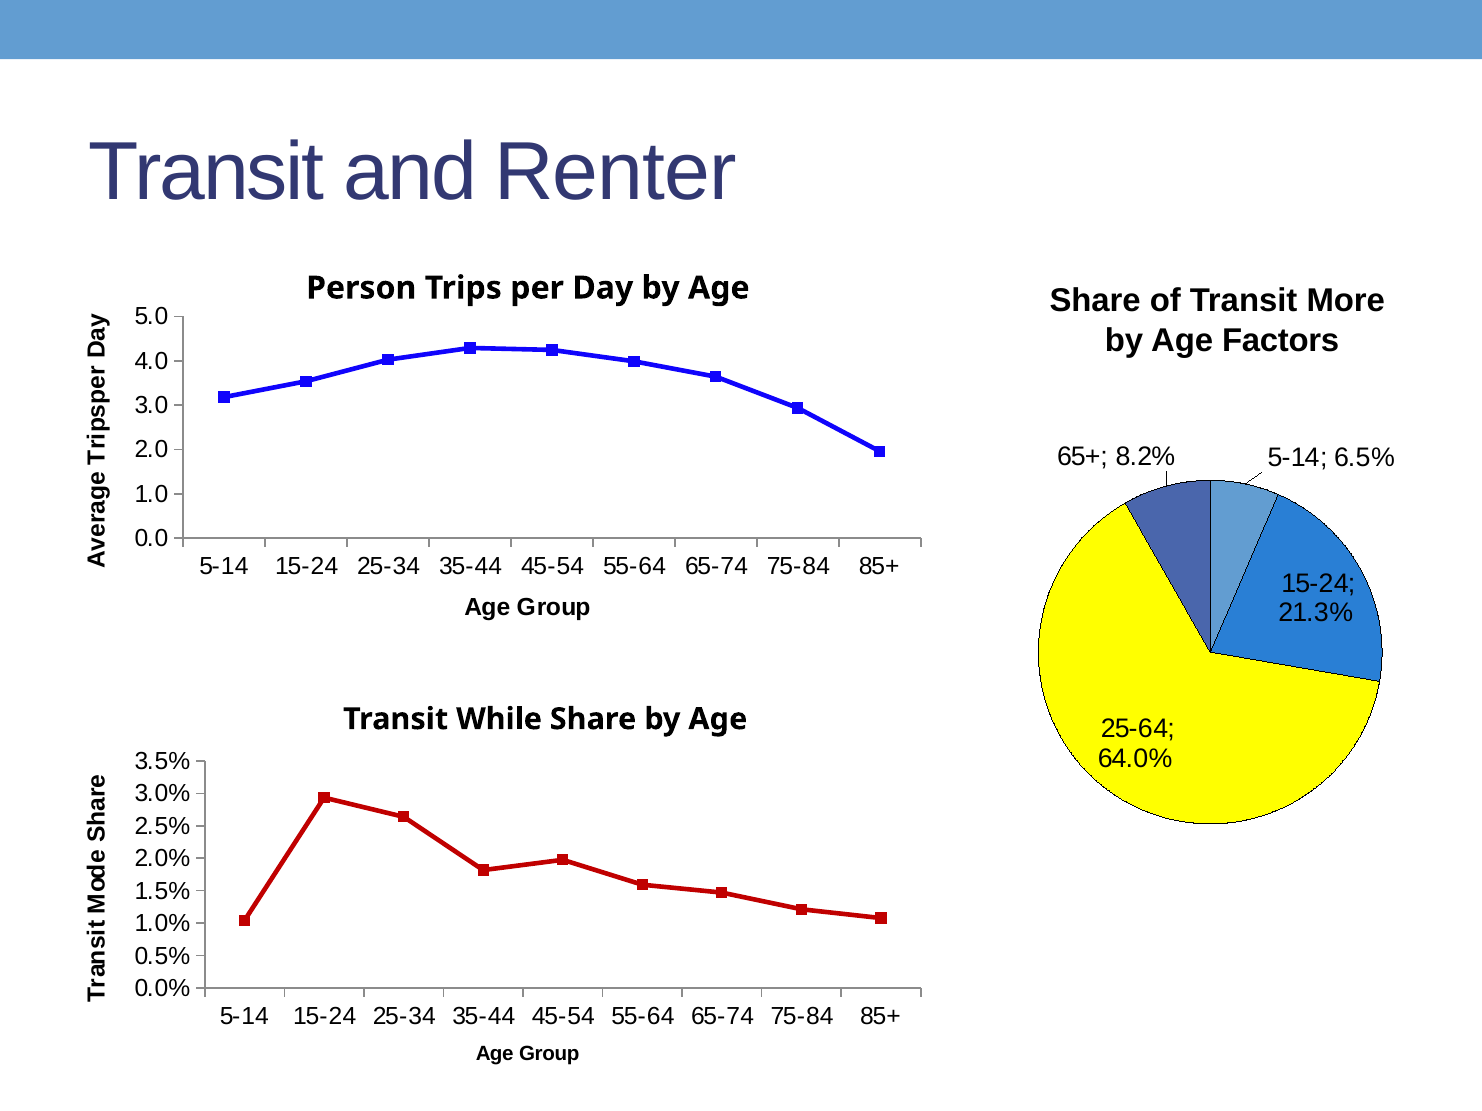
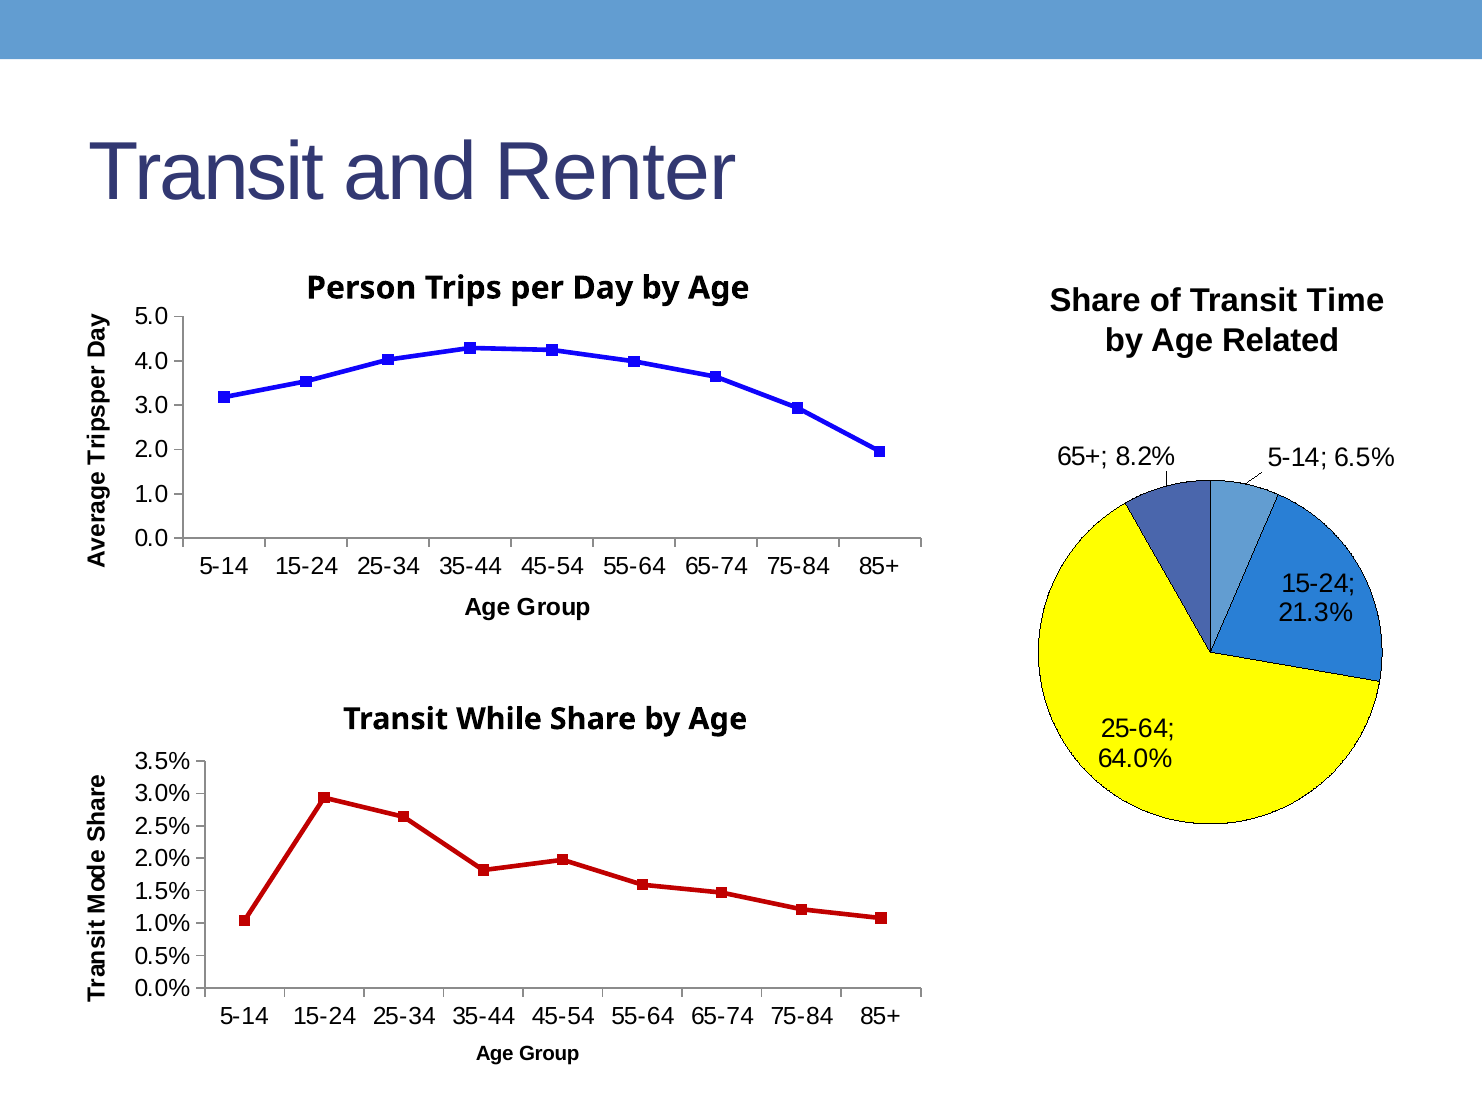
More: More -> Time
Factors: Factors -> Related
